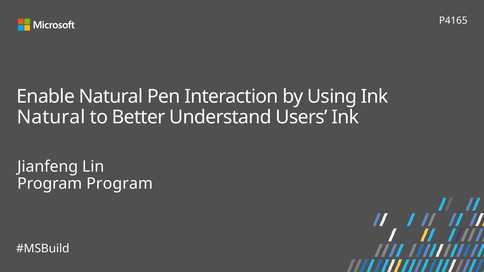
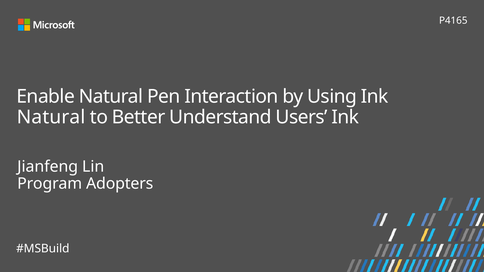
Program Program: Program -> Adopters
